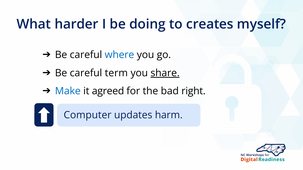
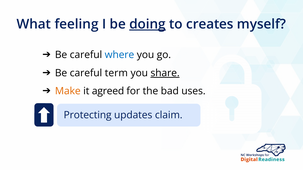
harder: harder -> feeling
doing underline: none -> present
Make colour: blue -> orange
right: right -> uses
Computer: Computer -> Protecting
harm: harm -> claim
